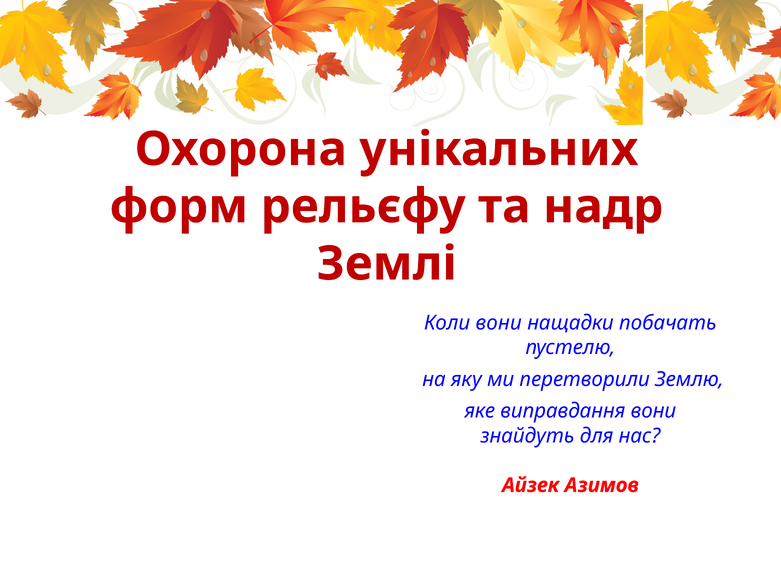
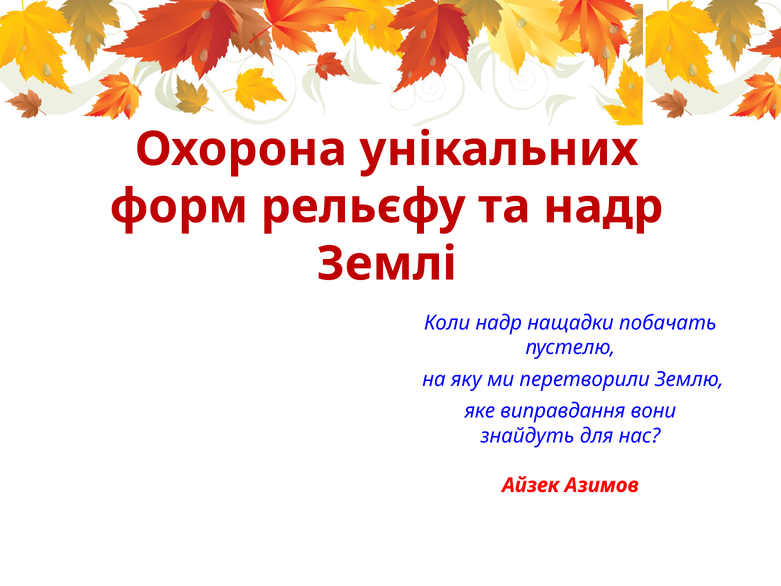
Коли вони: вони -> надр
